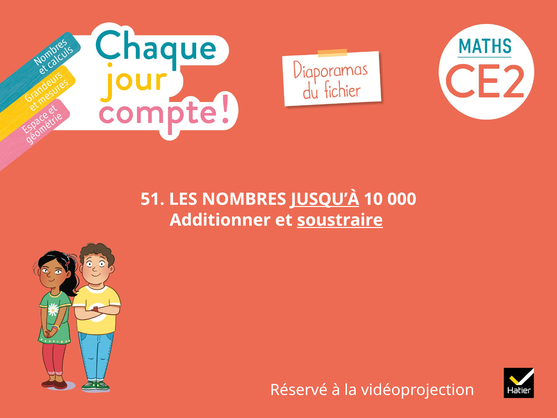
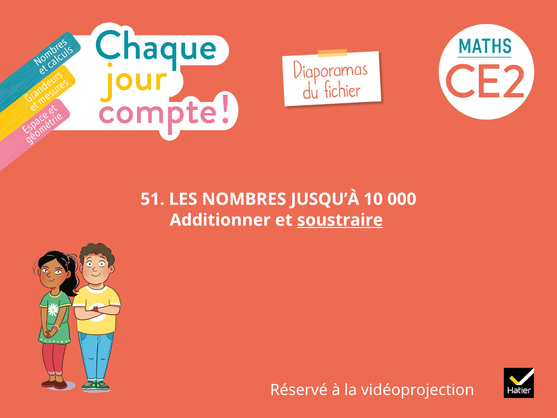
JUSQU’À underline: present -> none
